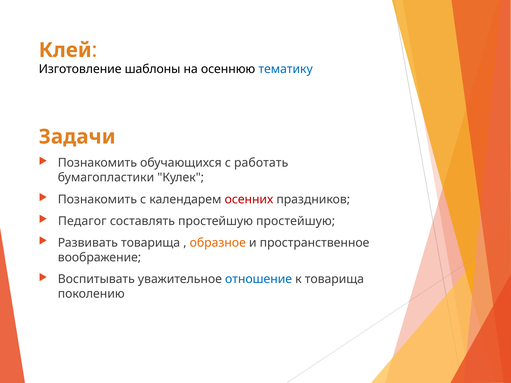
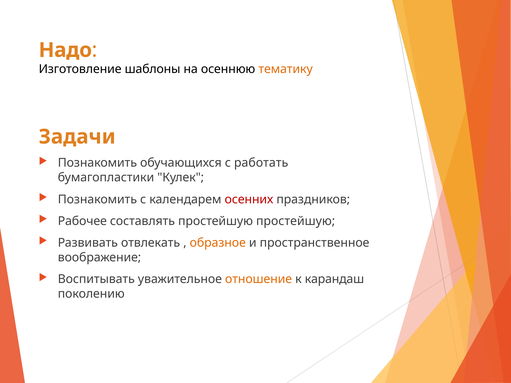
Клей: Клей -> Надо
тематику colour: blue -> orange
Педагог: Педагог -> Рабочее
Развивать товарища: товарища -> отвлекать
отношение colour: blue -> orange
к товарища: товарища -> карандаш
